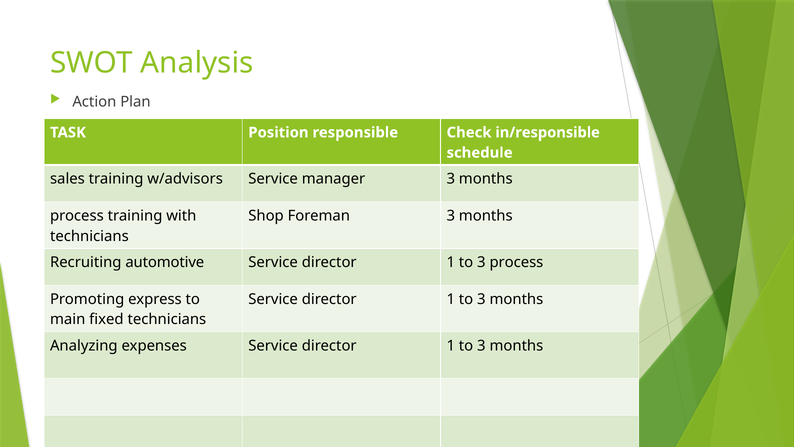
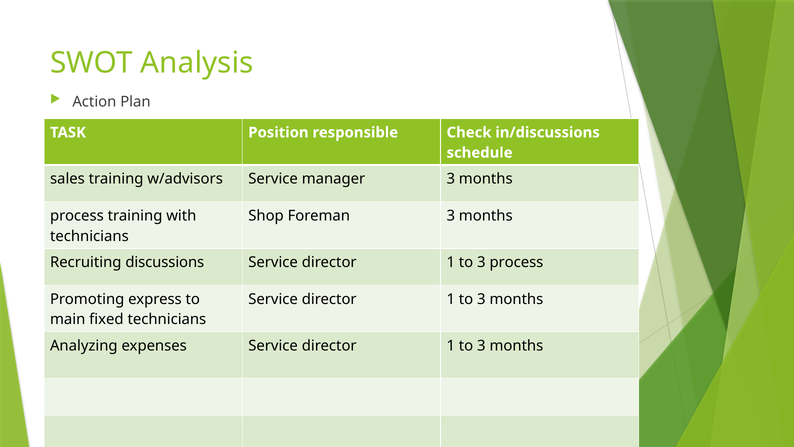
in/responsible: in/responsible -> in/discussions
automotive: automotive -> discussions
